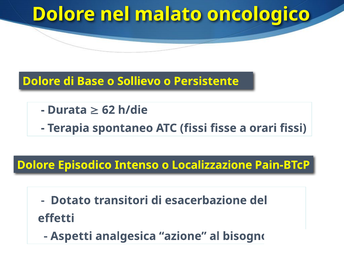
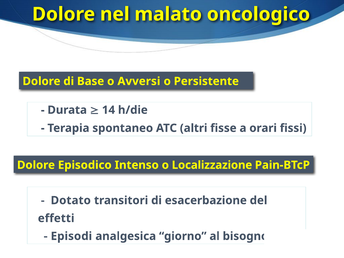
Sollievo: Sollievo -> Avversi
62: 62 -> 14
ATC fissi: fissi -> altri
Aspetti: Aspetti -> Episodi
azione: azione -> giorno
